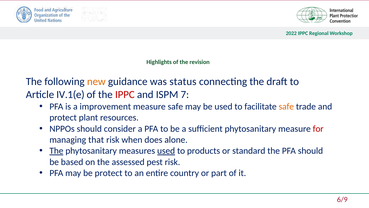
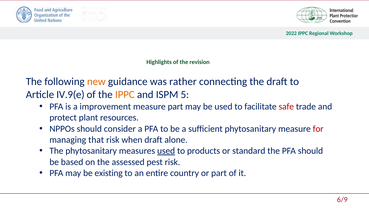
status: status -> rather
IV.1(e: IV.1(e -> IV.9(e
IPPC at (125, 94) colour: red -> orange
7: 7 -> 5
measure safe: safe -> part
safe at (286, 106) colour: orange -> red
when does: does -> draft
The at (56, 151) underline: present -> none
be protect: protect -> existing
